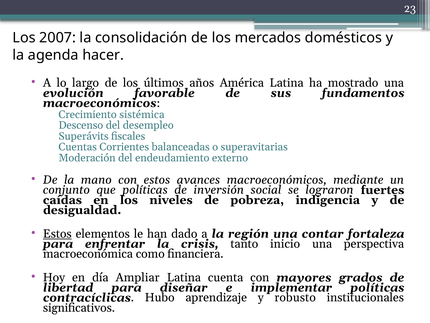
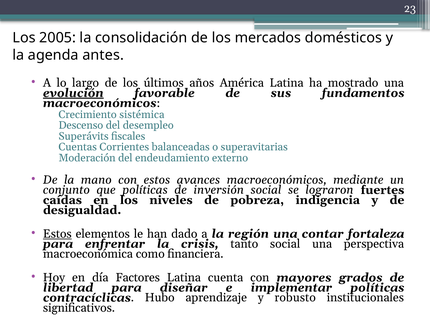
2007: 2007 -> 2005
hacer: hacer -> antes
evolución underline: none -> present
tanto inicio: inicio -> social
Ampliar: Ampliar -> Factores
